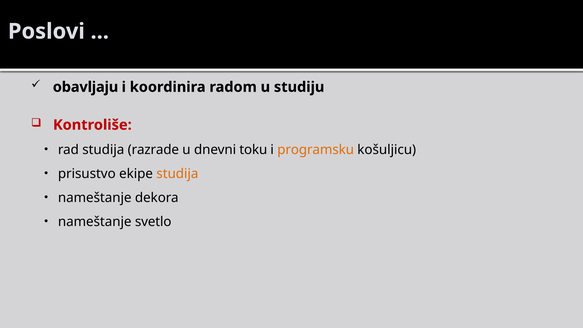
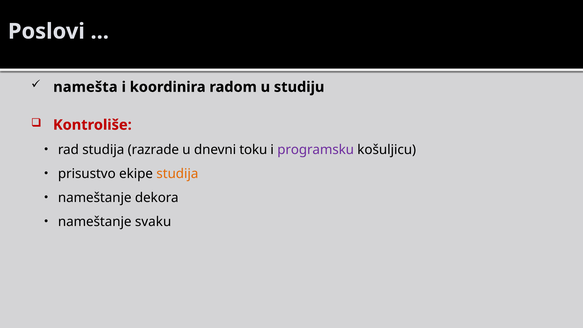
obavljaju: obavljaju -> namešta
programsku colour: orange -> purple
svetlo: svetlo -> svaku
